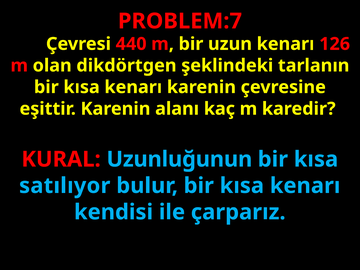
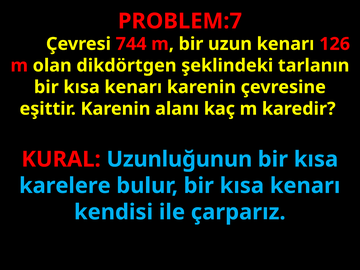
440: 440 -> 744
satılıyor: satılıyor -> karelere
